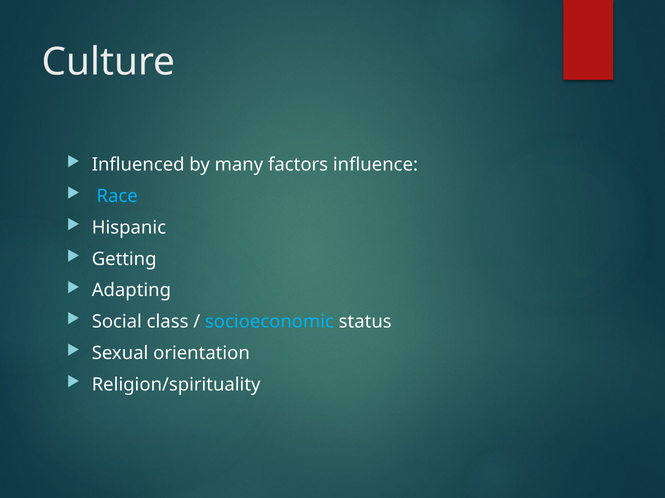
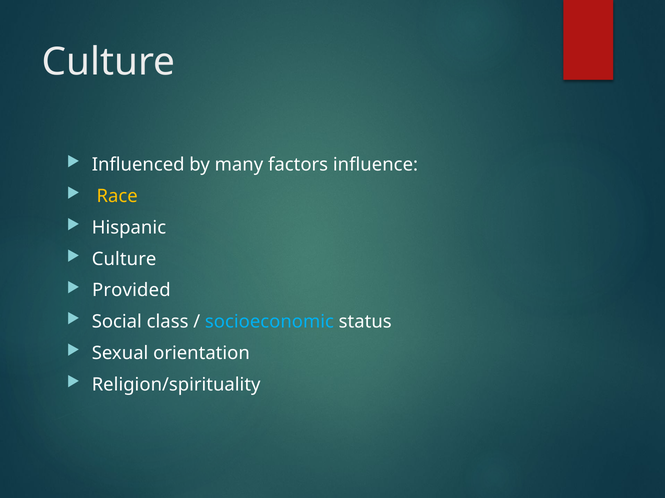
Race colour: light blue -> yellow
Getting at (124, 259): Getting -> Culture
Adapting: Adapting -> Provided
